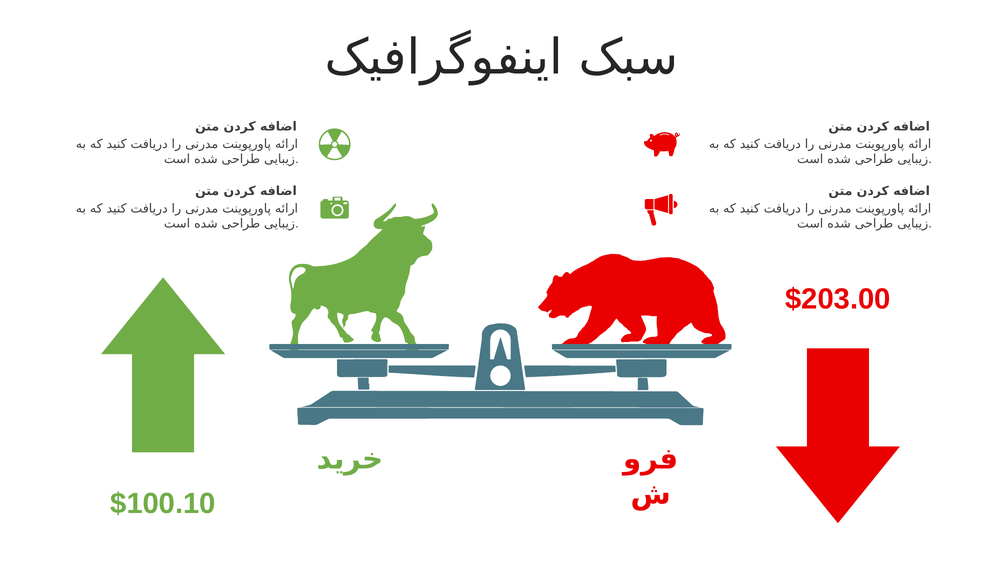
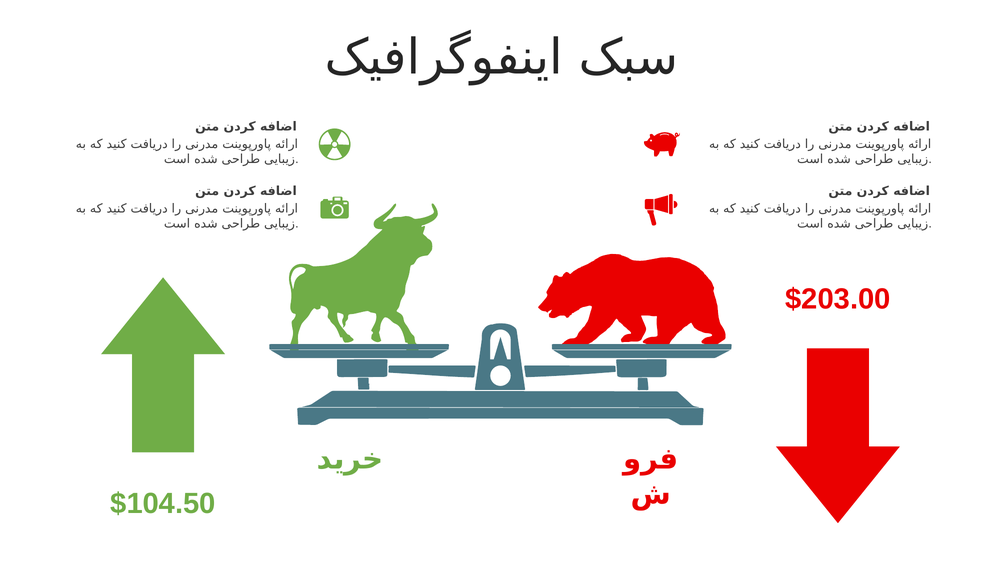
$100.10: $100.10 -> $104.50
